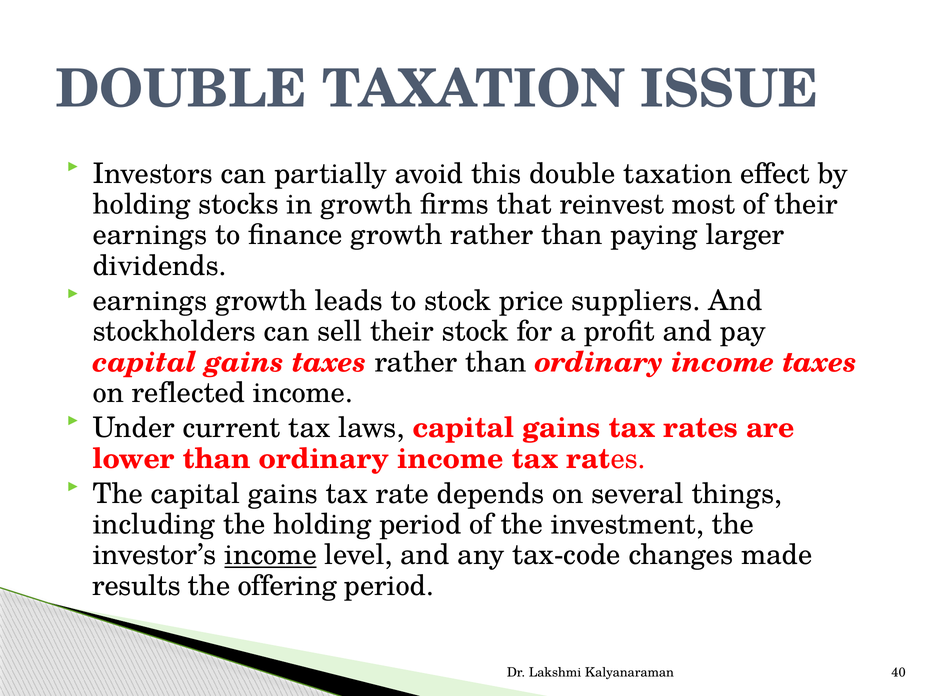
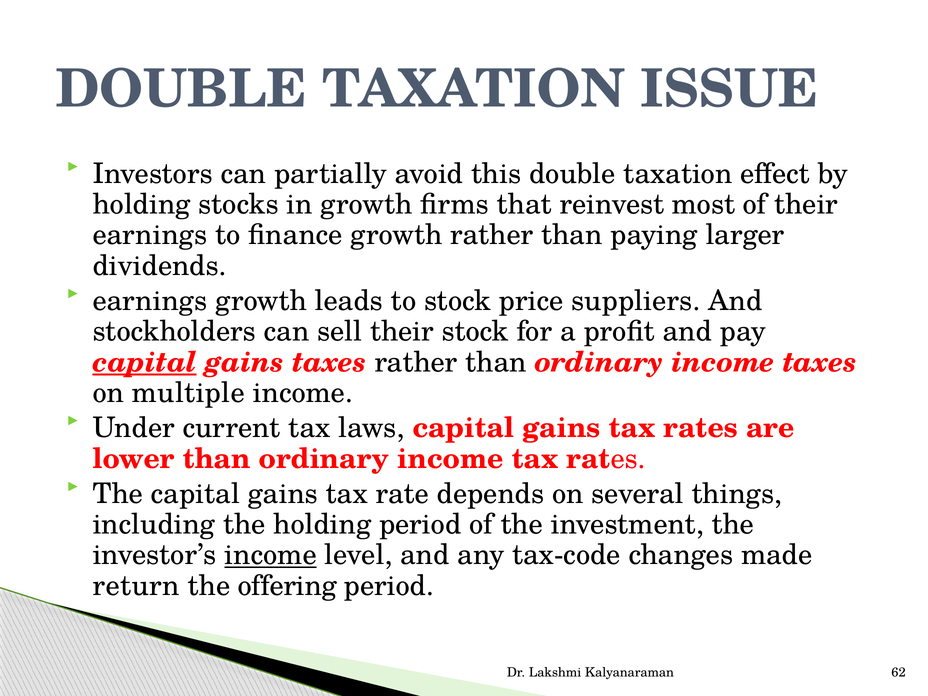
capital at (145, 362) underline: none -> present
reflected: reflected -> multiple
results: results -> return
40: 40 -> 62
